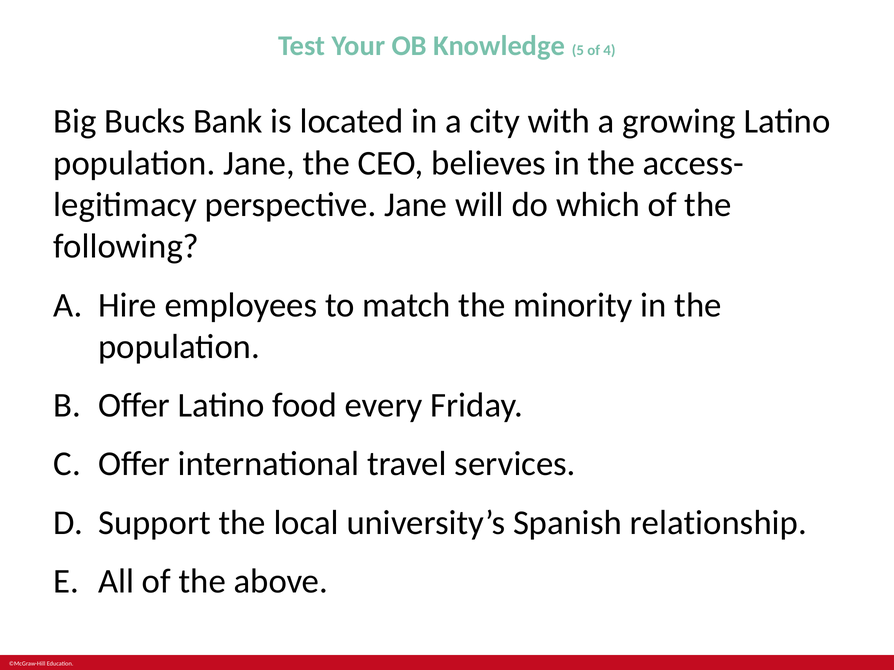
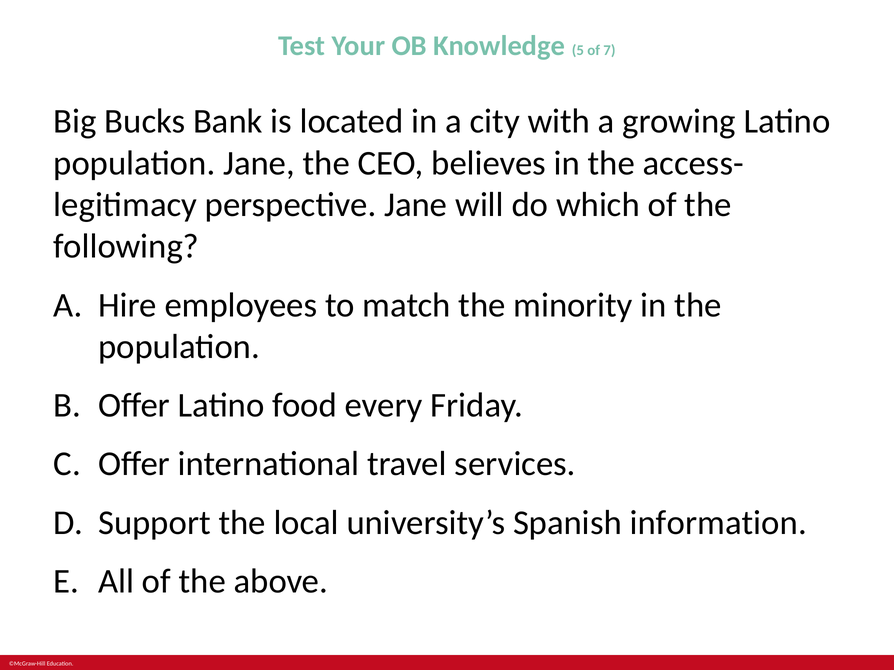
4: 4 -> 7
relationship: relationship -> information
